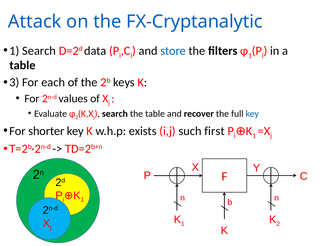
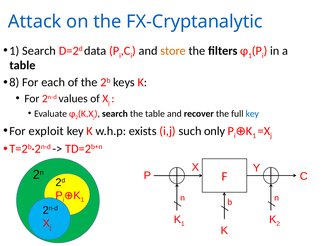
store colour: blue -> orange
3: 3 -> 8
shorter: shorter -> exploit
first: first -> only
